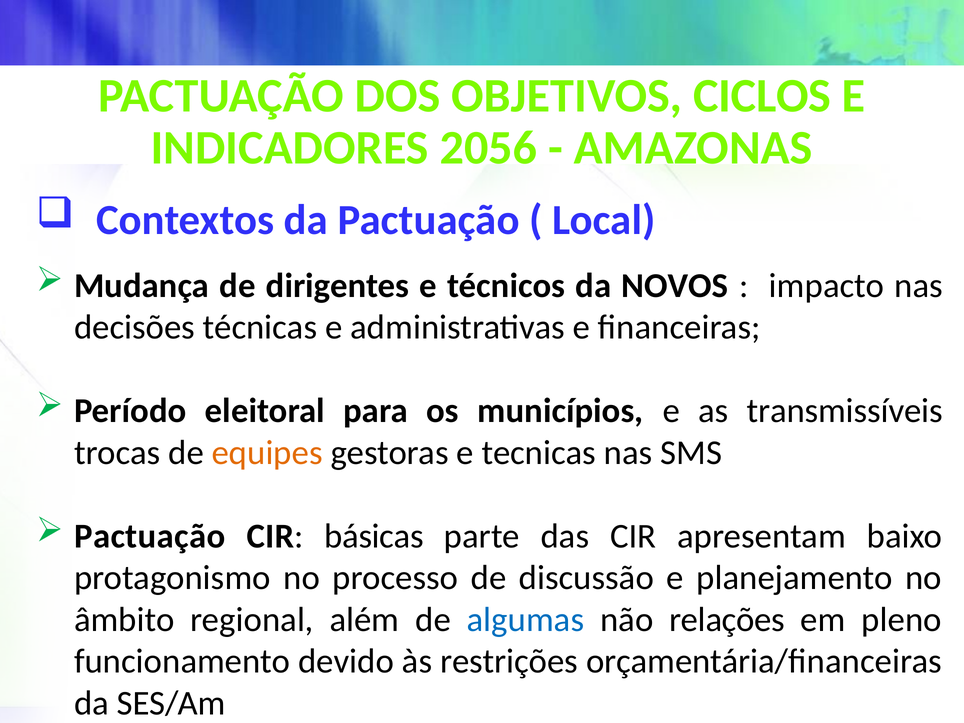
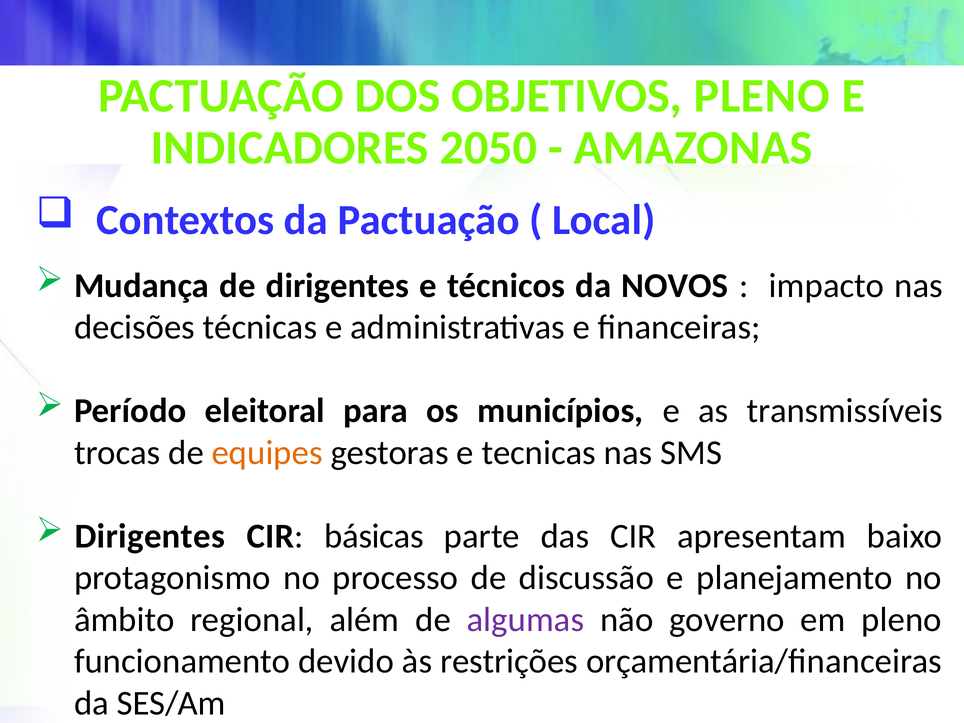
OBJETIVOS CICLOS: CICLOS -> PLENO
2056: 2056 -> 2050
Pactuação at (150, 536): Pactuação -> Dirigentes
algumas colour: blue -> purple
relações: relações -> governo
